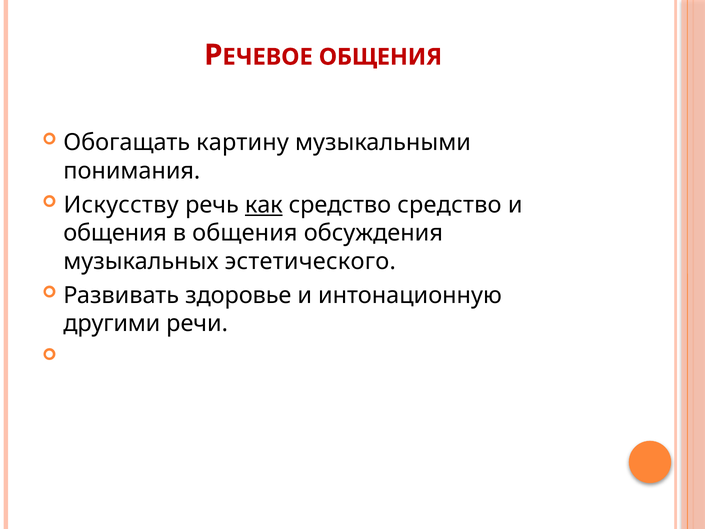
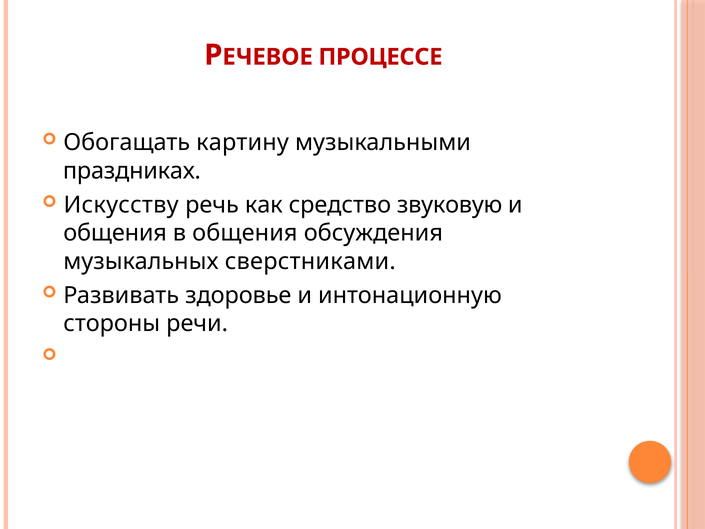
ОБЩЕНИЯ at (380, 57): ОБЩЕНИЯ -> ПРОЦЕССЕ
понимания: понимания -> праздниках
как underline: present -> none
средство средство: средство -> звуковую
эстетического: эстетического -> сверстниками
другими: другими -> стороны
